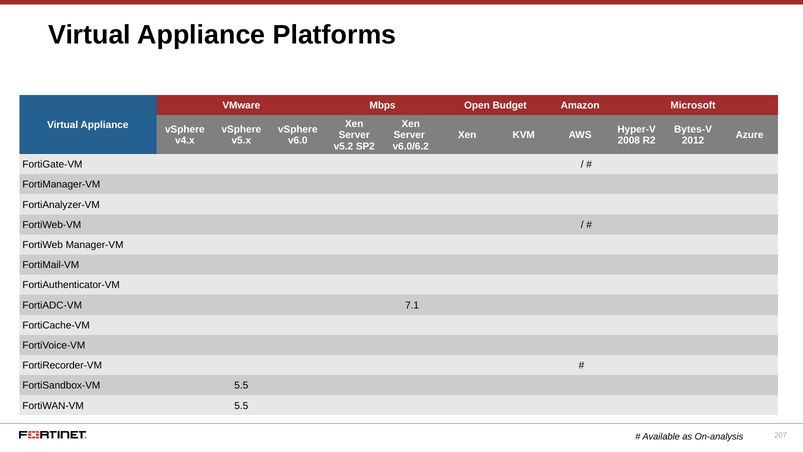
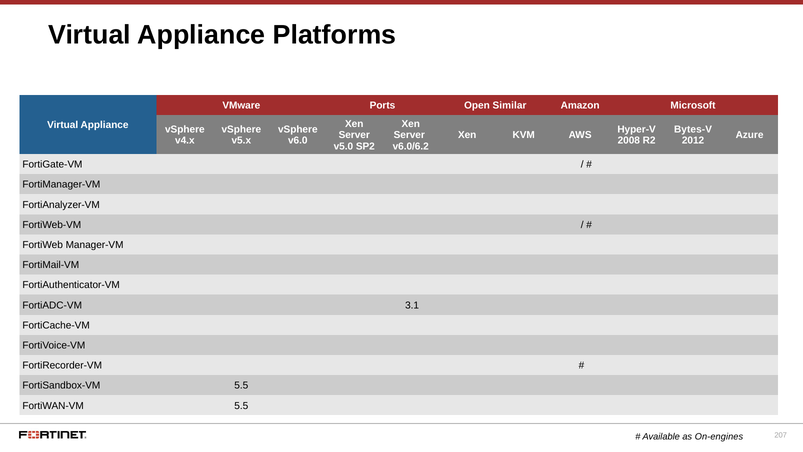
Mbps: Mbps -> Ports
Budget: Budget -> Similar
v5.2: v5.2 -> v5.0
7.1: 7.1 -> 3.1
On-analysis: On-analysis -> On-engines
